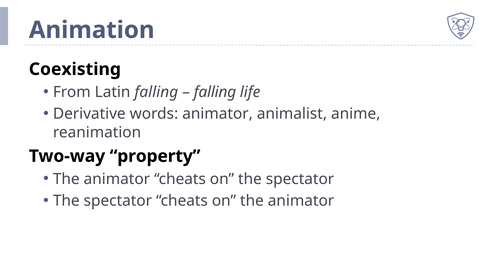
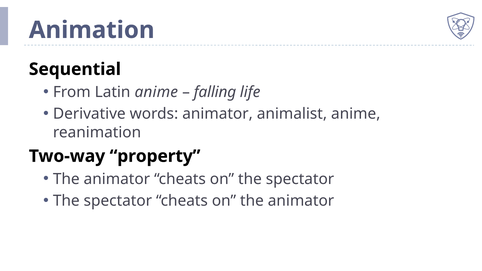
Coexisting: Coexisting -> Sequential
Latin falling: falling -> anime
